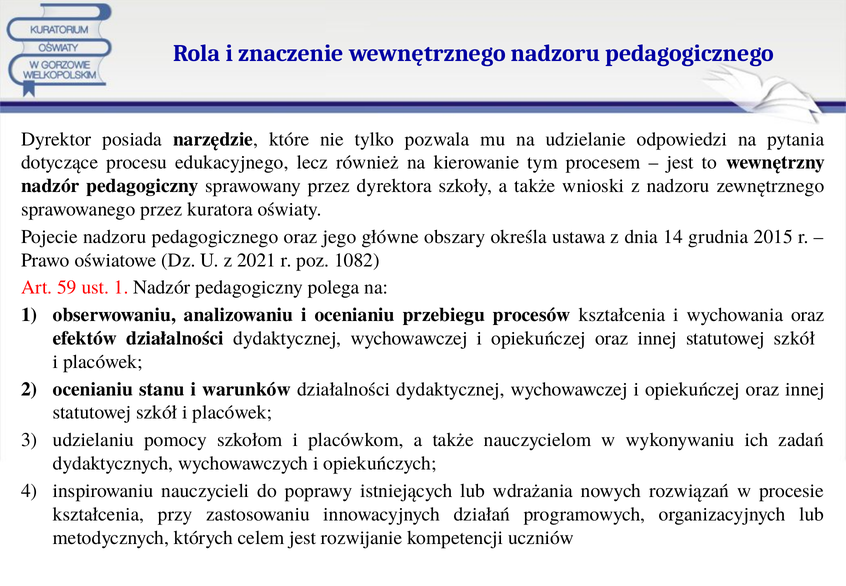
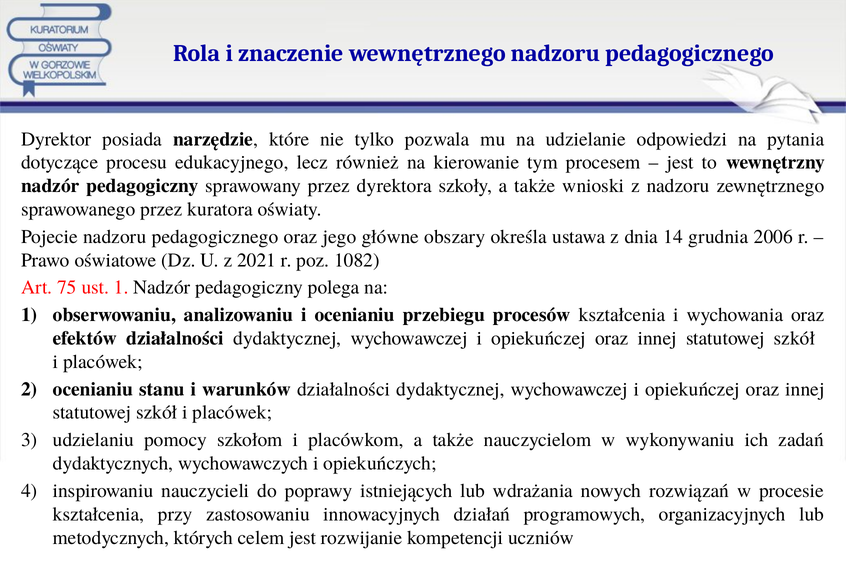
2015: 2015 -> 2006
59: 59 -> 75
